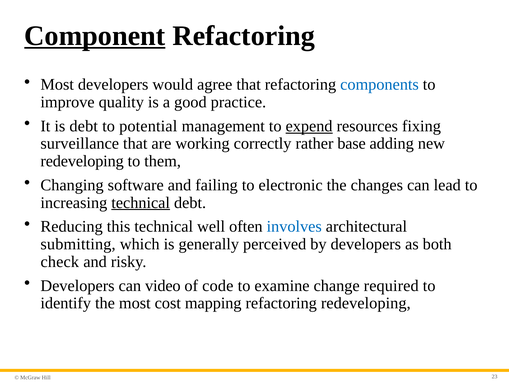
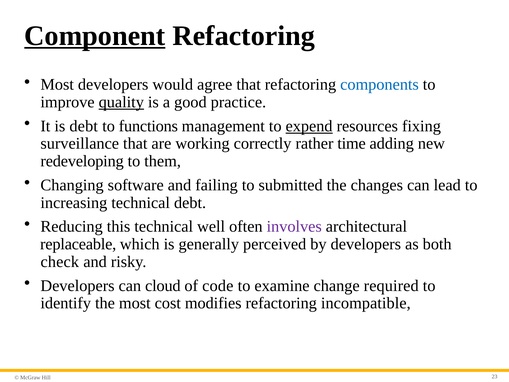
quality underline: none -> present
potential: potential -> functions
base: base -> time
electronic: electronic -> submitted
technical at (141, 203) underline: present -> none
involves colour: blue -> purple
submitting: submitting -> replaceable
video: video -> cloud
mapping: mapping -> modifies
refactoring redeveloping: redeveloping -> incompatible
